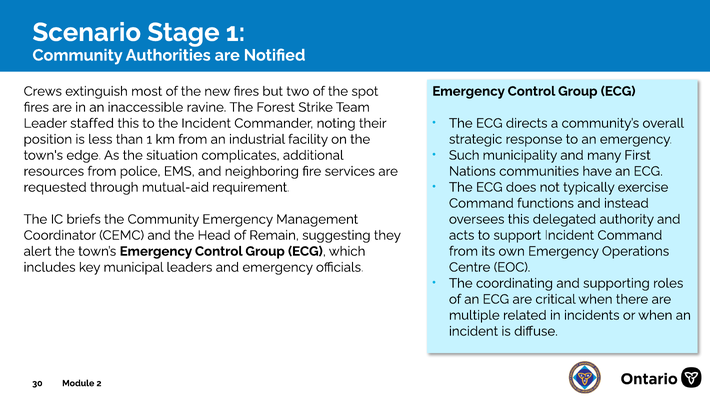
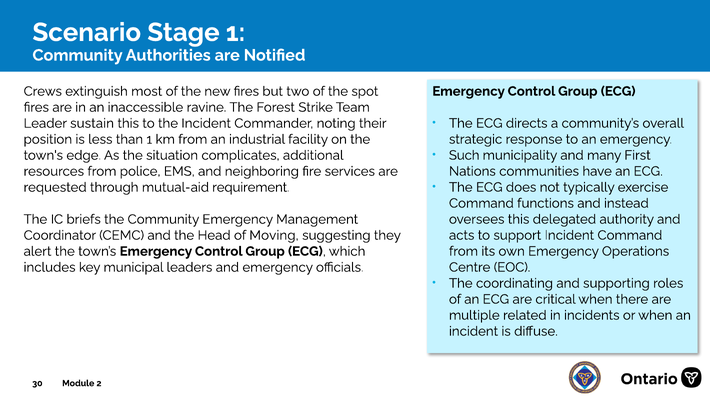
staffed: staffed -> sustain
Remain: Remain -> Moving
